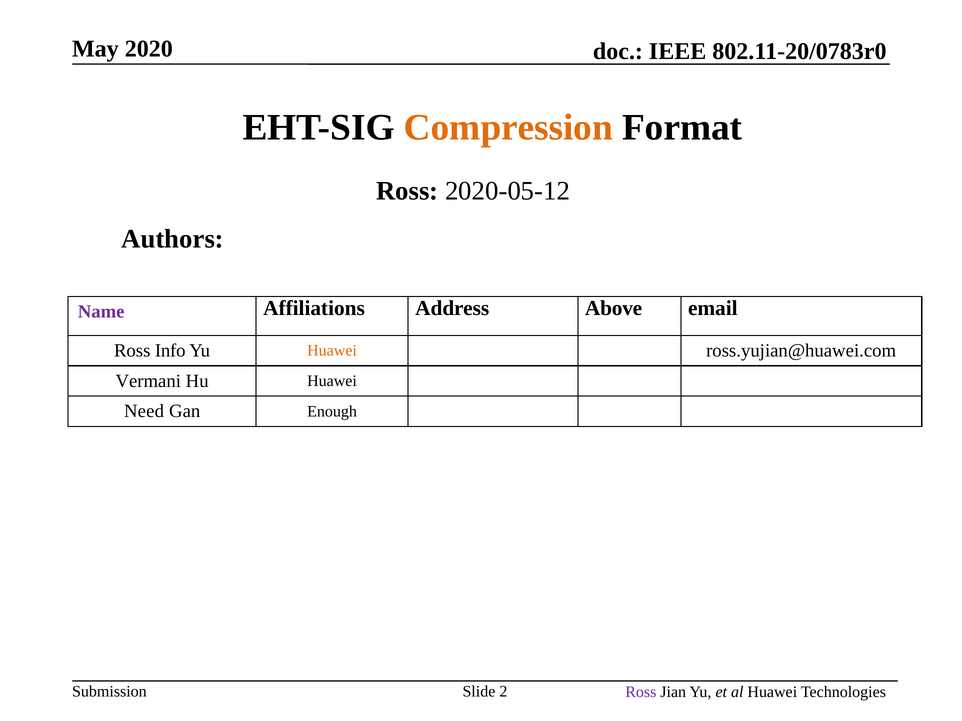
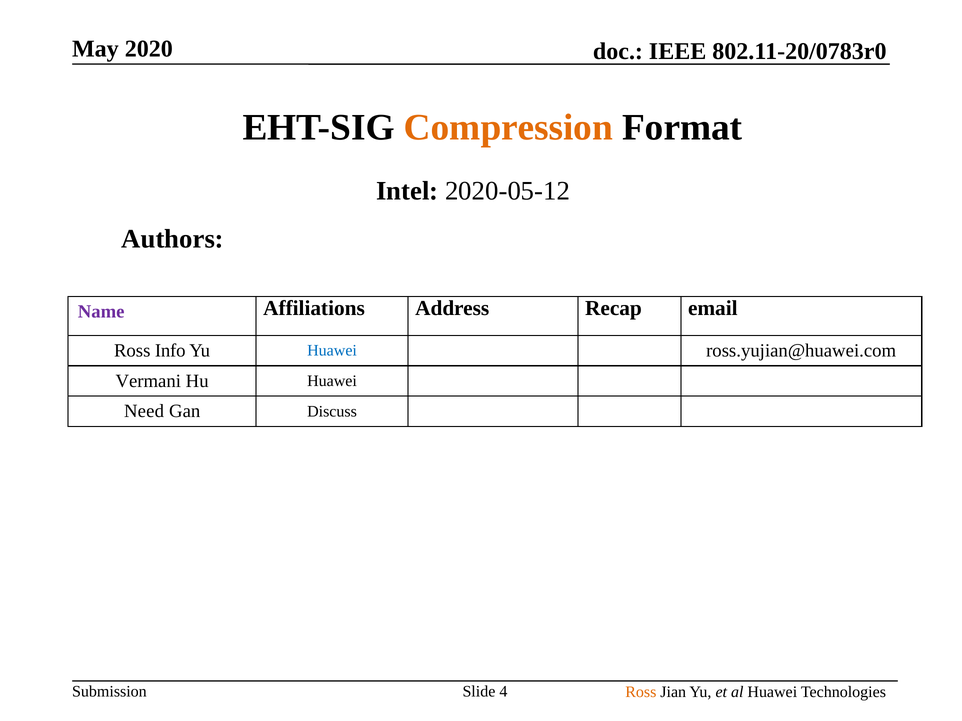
Ross at (407, 191): Ross -> Intel
Above: Above -> Recap
Huawei at (332, 351) colour: orange -> blue
Enough: Enough -> Discuss
2: 2 -> 4
Ross at (641, 692) colour: purple -> orange
